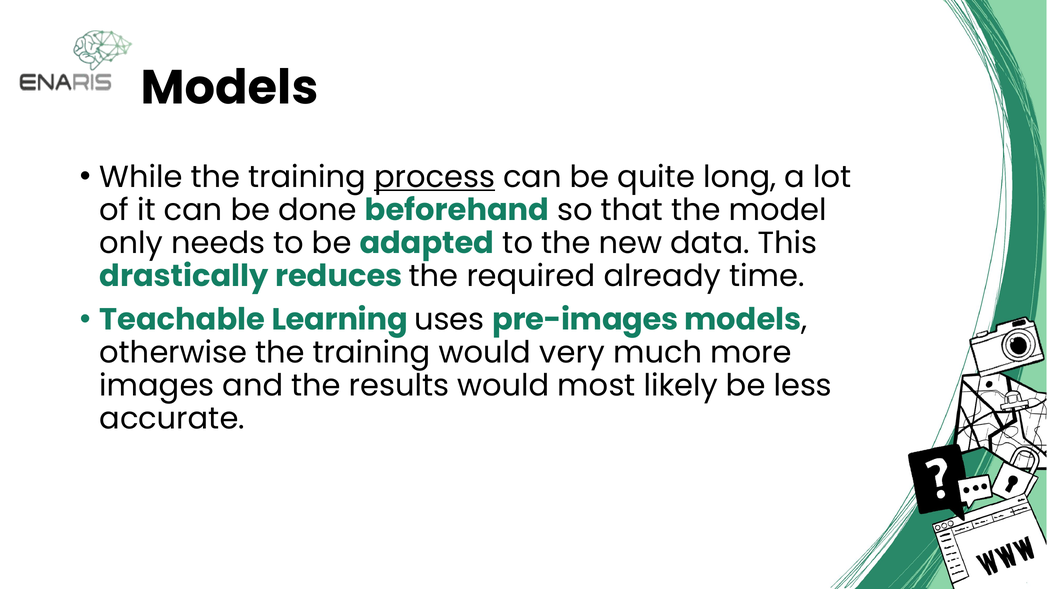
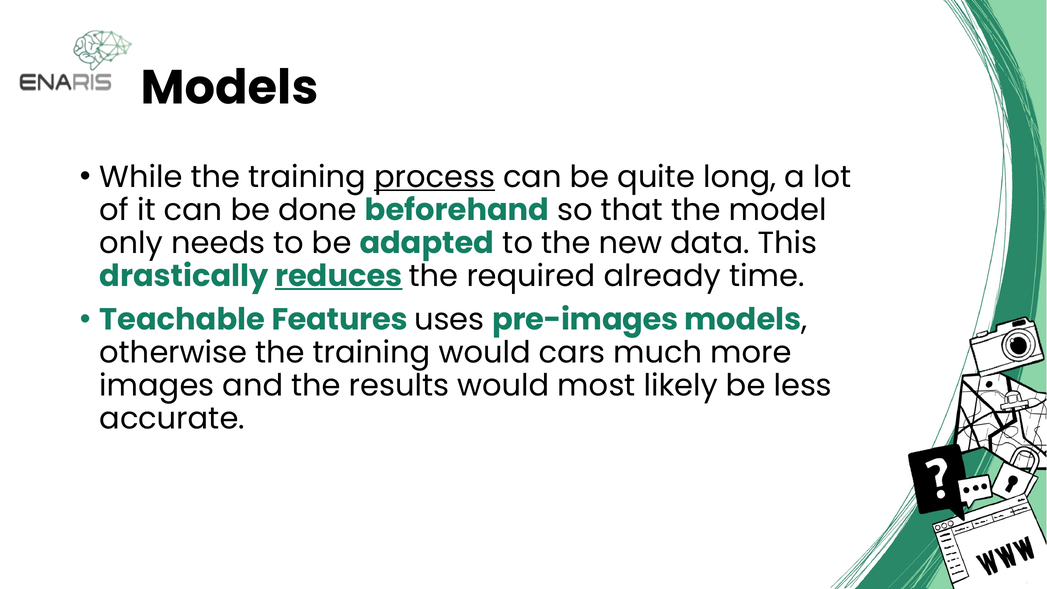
reduces underline: none -> present
Learning: Learning -> Features
very: very -> cars
